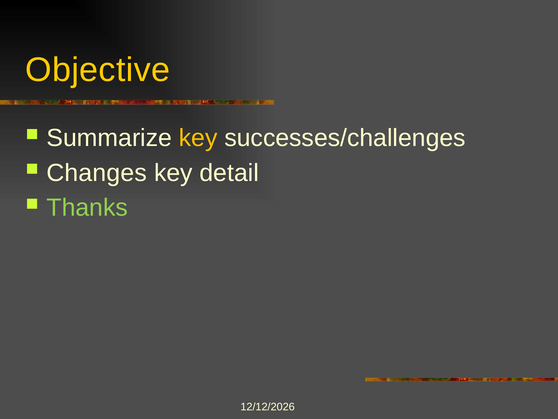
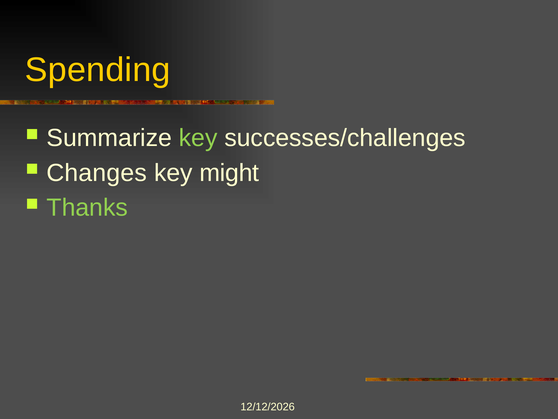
Objective: Objective -> Spending
key at (198, 138) colour: yellow -> light green
detail: detail -> might
